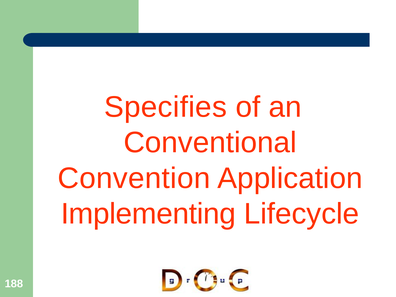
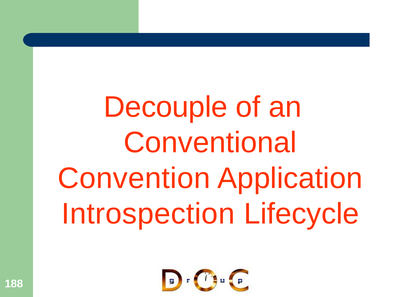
Specifies: Specifies -> Decouple
Implementing: Implementing -> Introspection
